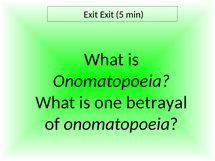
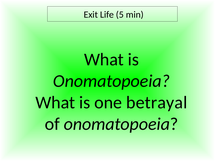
Exit Exit: Exit -> Life
